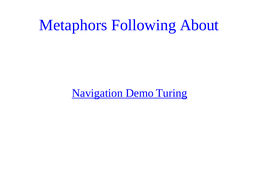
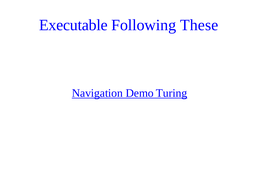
Metaphors: Metaphors -> Executable
About: About -> These
